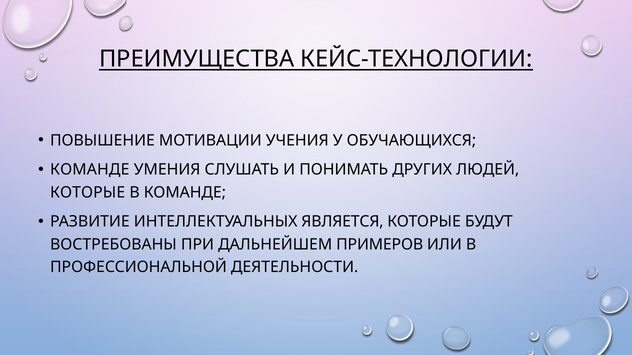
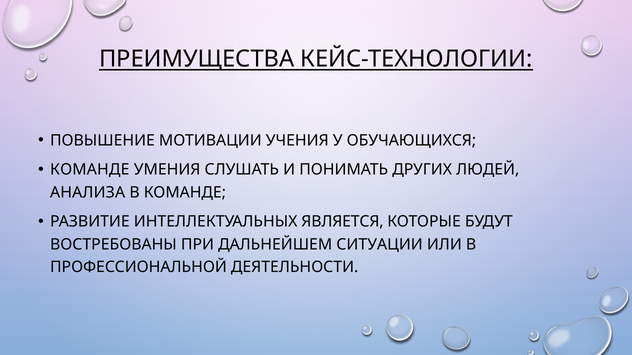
КОТОРЫЕ at (88, 193): КОТОРЫЕ -> АНАЛИЗА
ПРИМЕРОВ: ПРИМЕРОВ -> СИТУАЦИИ
